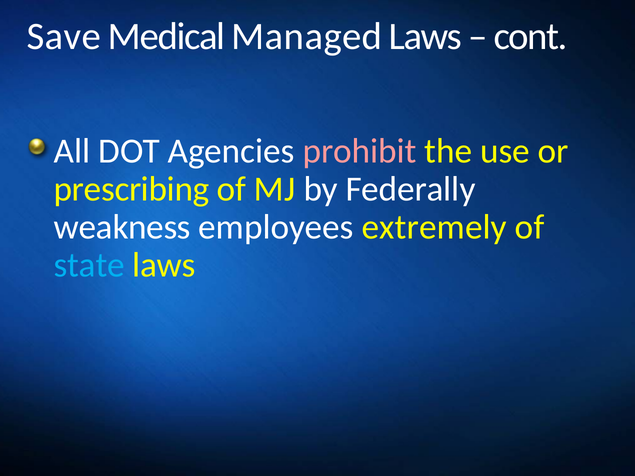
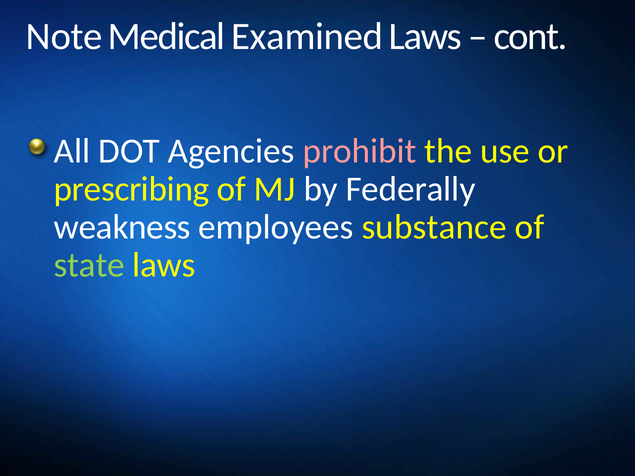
Save: Save -> Note
Managed: Managed -> Examined
extremely: extremely -> substance
state colour: light blue -> light green
